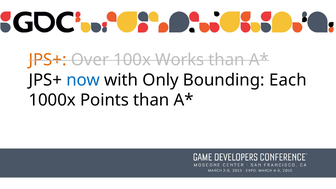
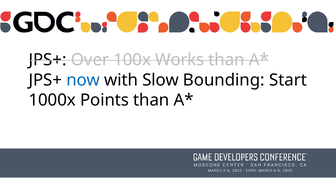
JPS+ at (48, 60) colour: orange -> black
Only: Only -> Slow
Each: Each -> Start
